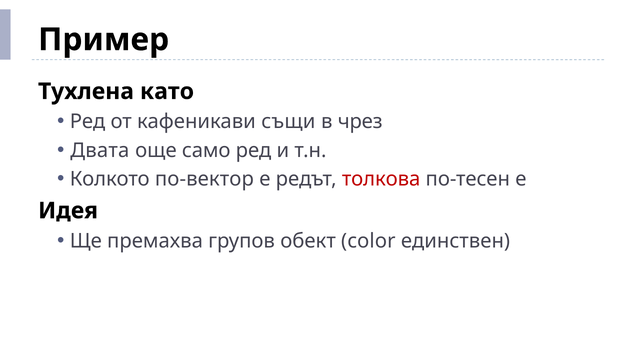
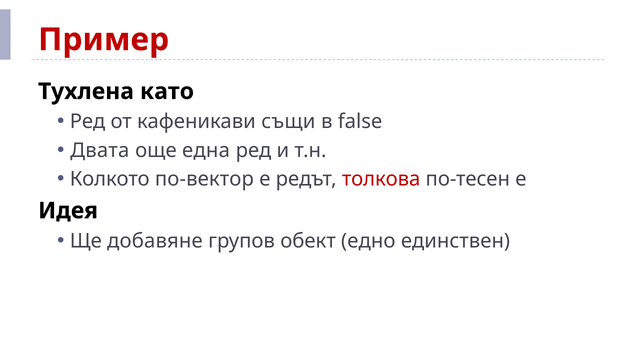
Пример colour: black -> red
чрез: чрез -> false
само: само -> една
премахва: премахва -> добавяне
color: color -> едно
